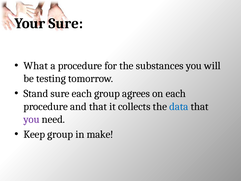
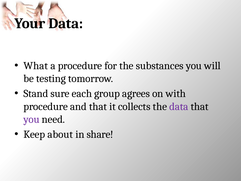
Your Sure: Sure -> Data
on each: each -> with
data at (179, 106) colour: blue -> purple
Keep group: group -> about
make: make -> share
